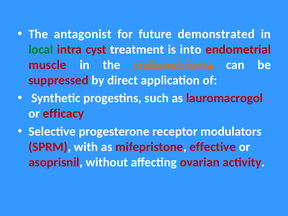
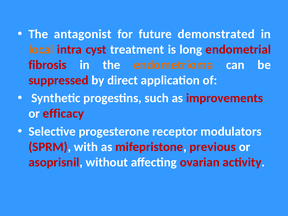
local colour: green -> orange
into: into -> long
muscle: muscle -> fibrosis
lauromacrogol: lauromacrogol -> improvements
effective: effective -> previous
